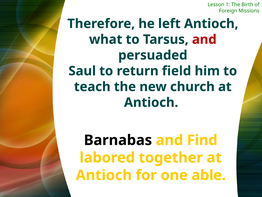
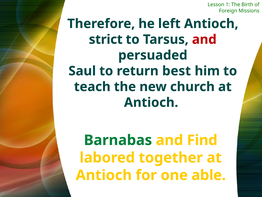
what: what -> strict
field: field -> best
Barnabas colour: black -> green
